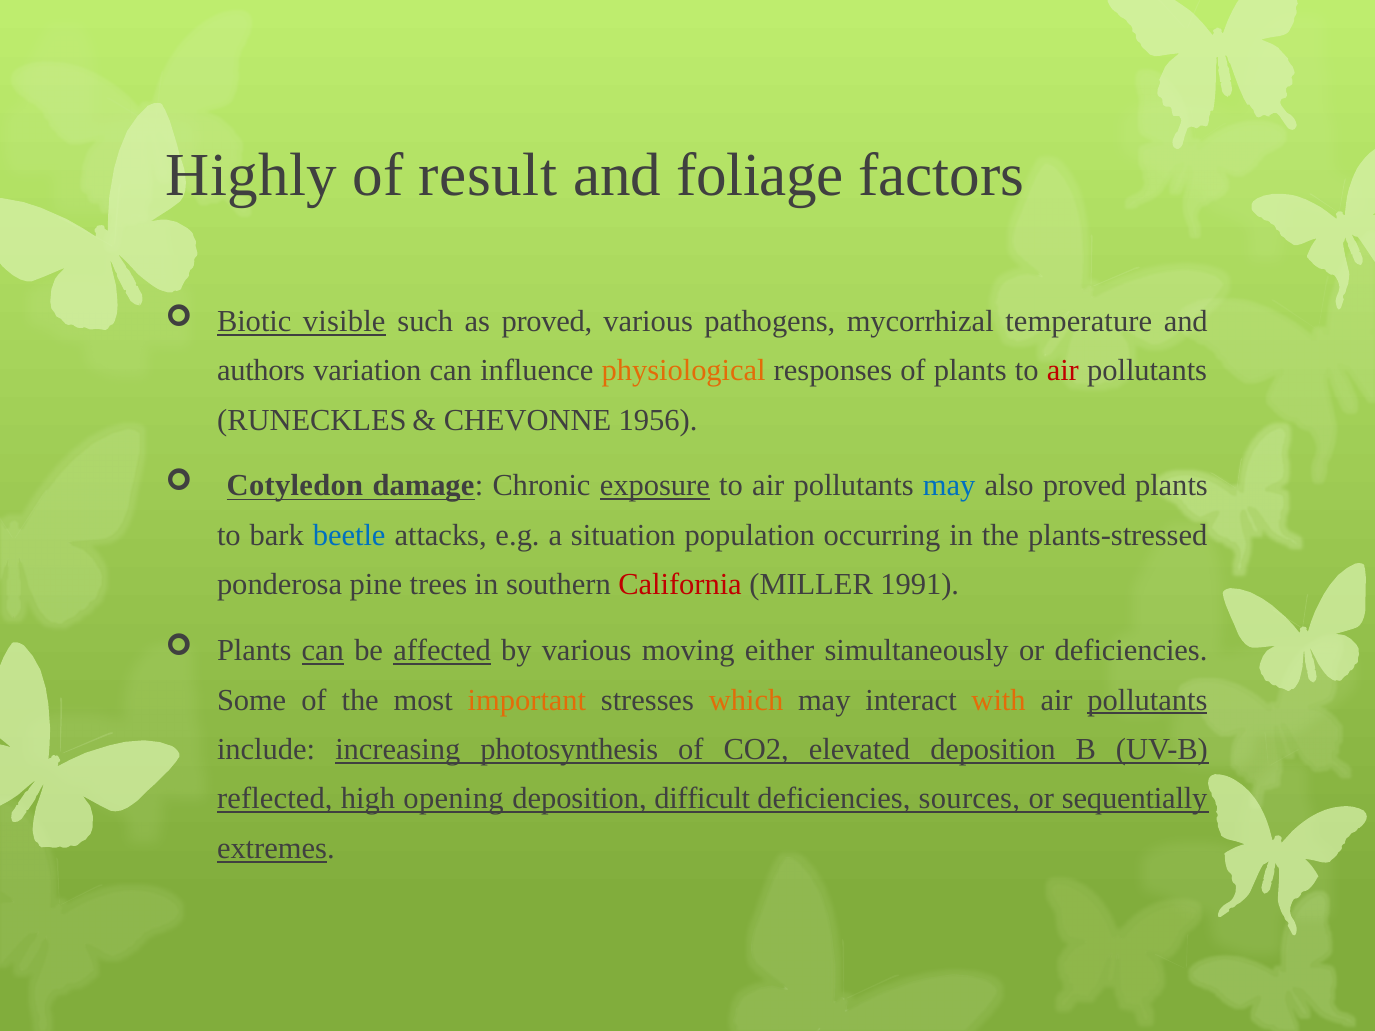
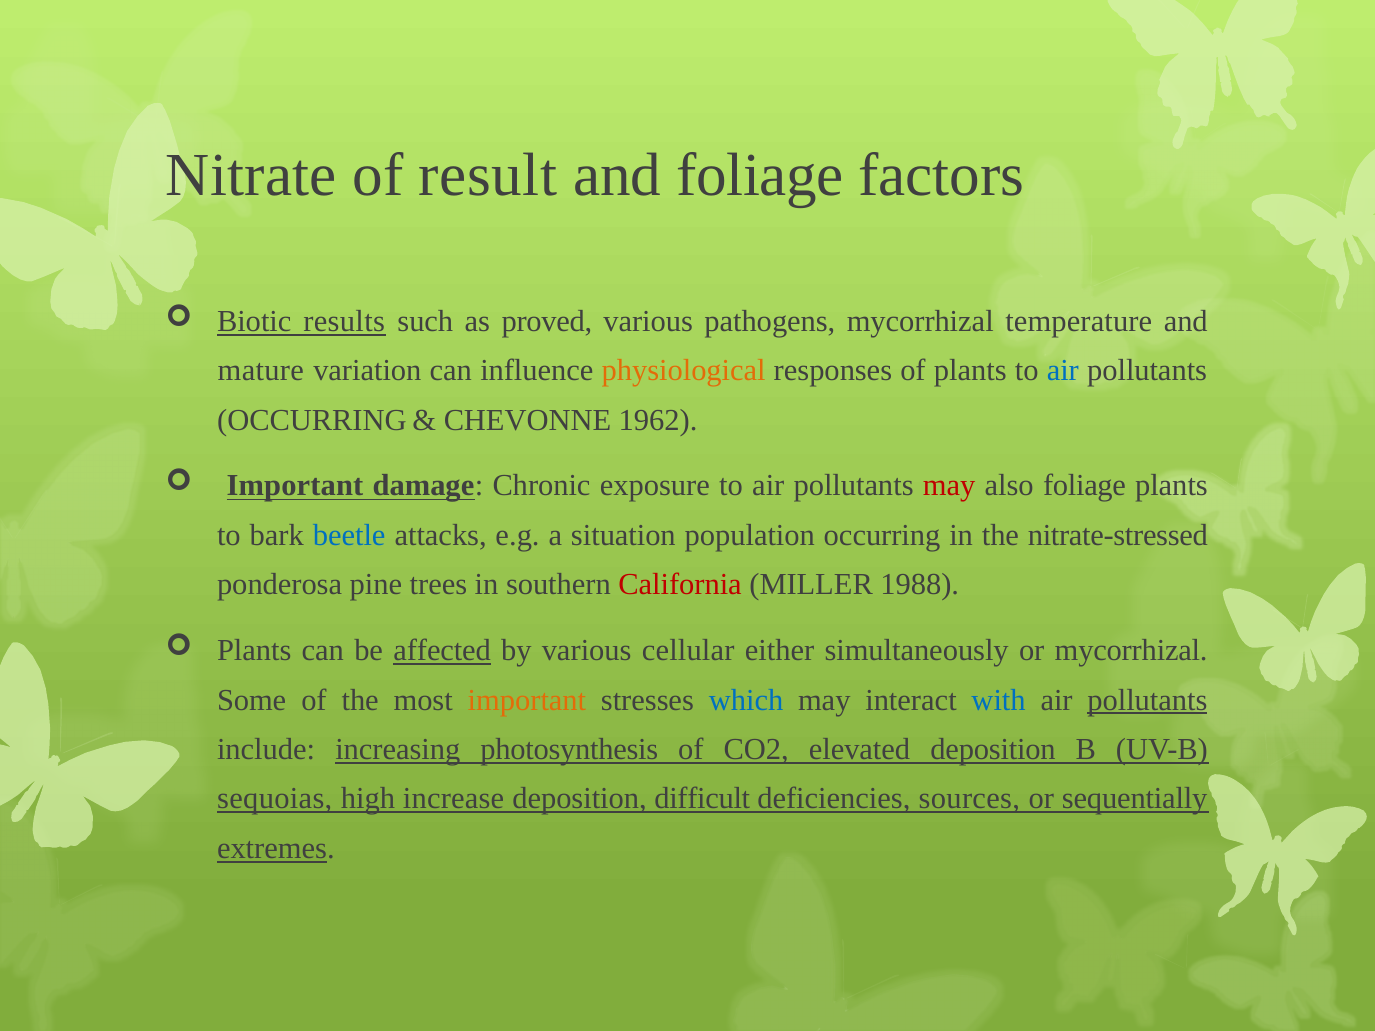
Highly: Highly -> Nitrate
visible: visible -> results
authors: authors -> mature
air at (1063, 371) colour: red -> blue
RUNECKLES at (312, 420): RUNECKLES -> OCCURRING
1956: 1956 -> 1962
Cotyledon at (295, 486): Cotyledon -> Important
exposure underline: present -> none
may at (949, 486) colour: blue -> red
also proved: proved -> foliage
plants-stressed: plants-stressed -> nitrate-stressed
1991: 1991 -> 1988
can at (323, 651) underline: present -> none
moving: moving -> cellular
or deficiencies: deficiencies -> mycorrhizal
which colour: orange -> blue
with colour: orange -> blue
reflected: reflected -> sequoias
opening: opening -> increase
